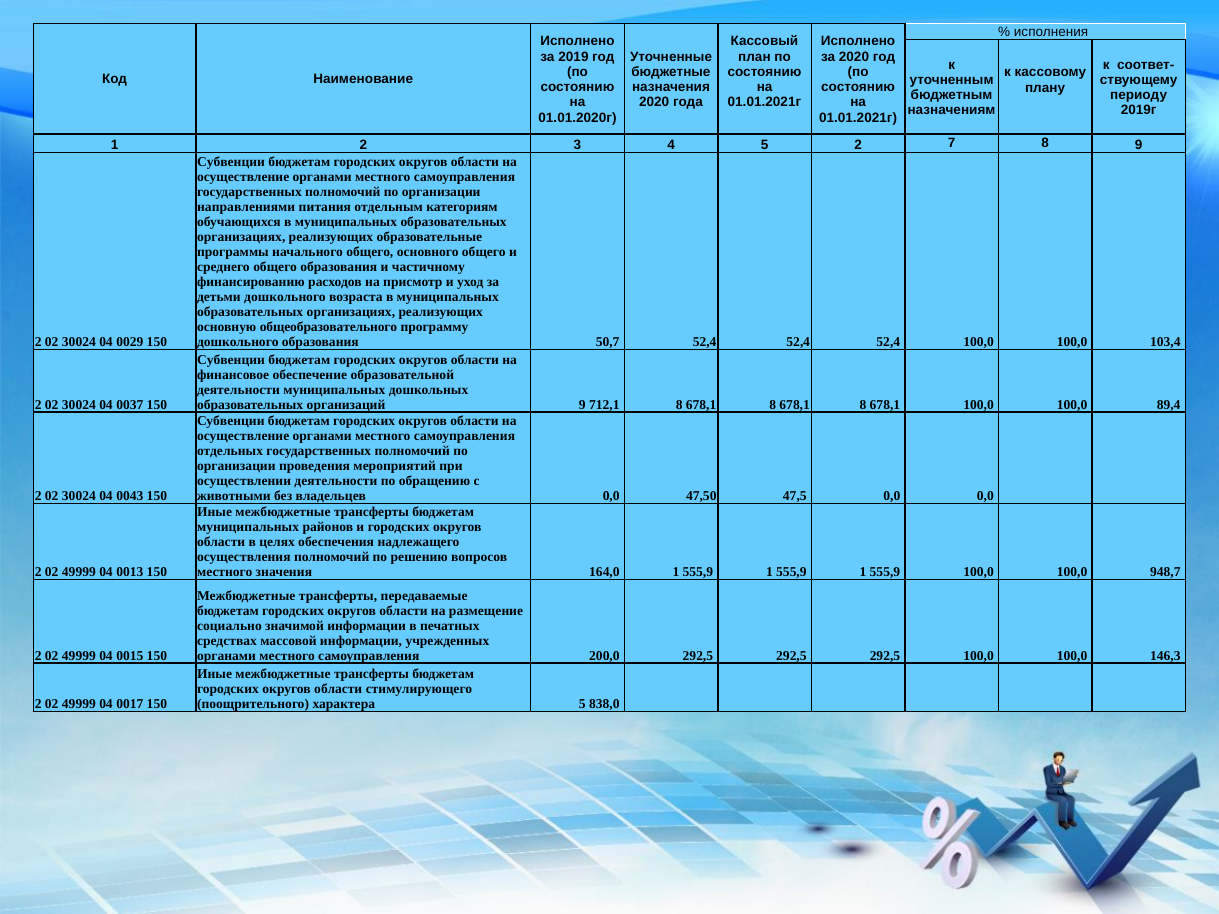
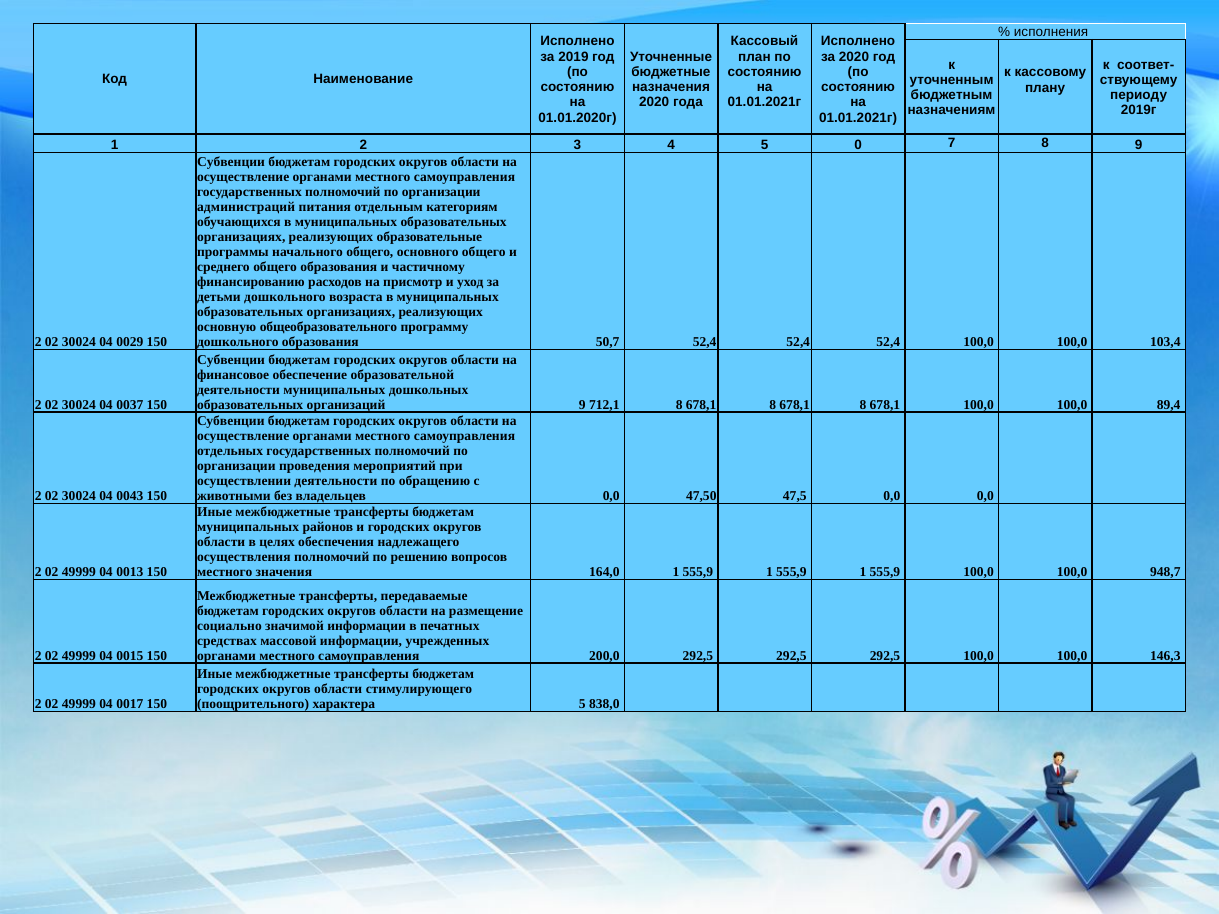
5 2: 2 -> 0
направлениями: направлениями -> администраций
